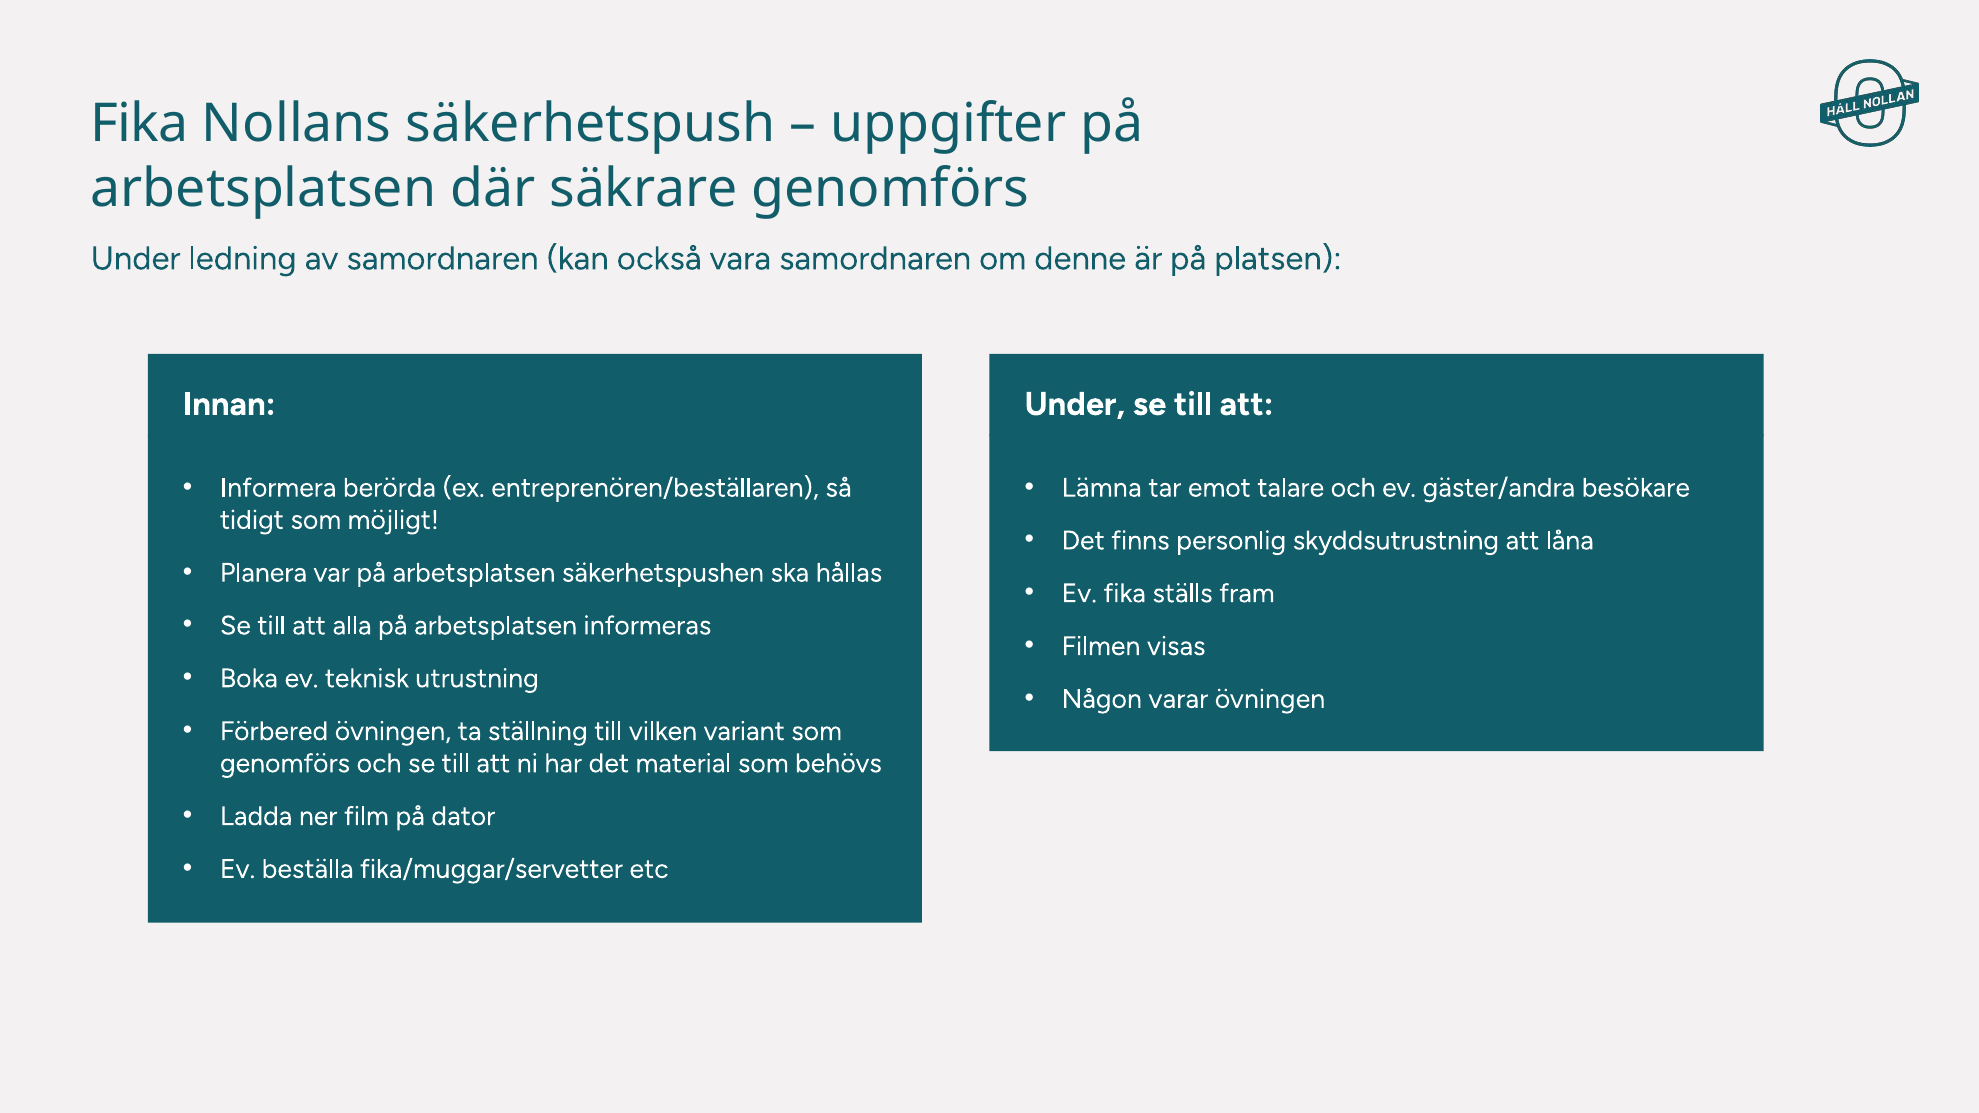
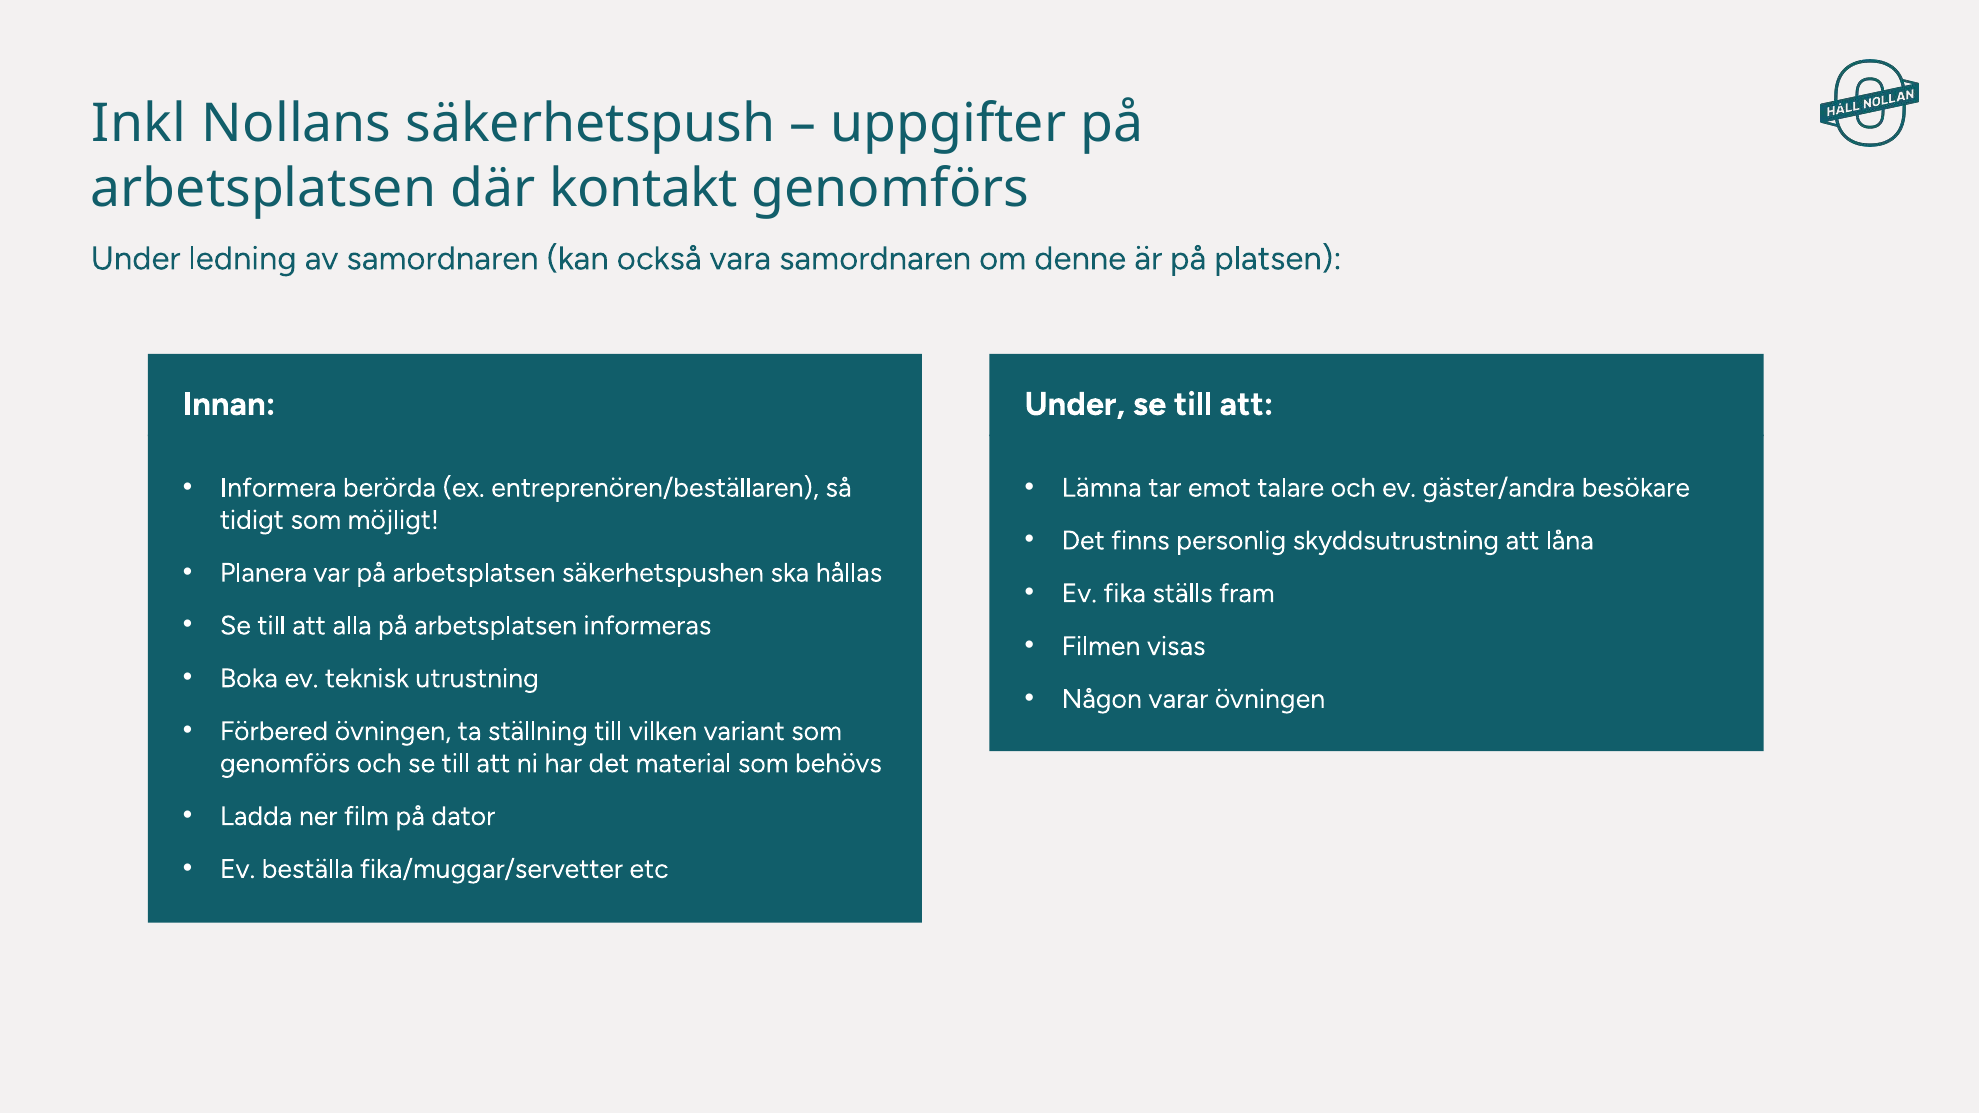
Fika at (140, 124): Fika -> Inkl
säkrare: säkrare -> kontakt
